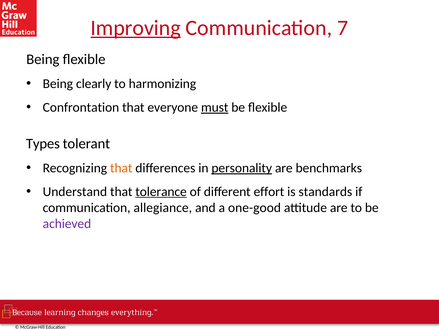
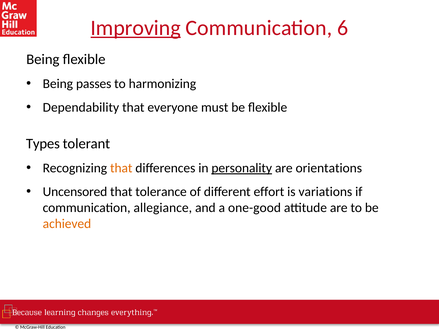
7: 7 -> 6
clearly: clearly -> passes
Confrontation: Confrontation -> Dependability
must underline: present -> none
benchmarks: benchmarks -> orientations
Understand: Understand -> Uncensored
tolerance underline: present -> none
standards: standards -> variations
achieved colour: purple -> orange
